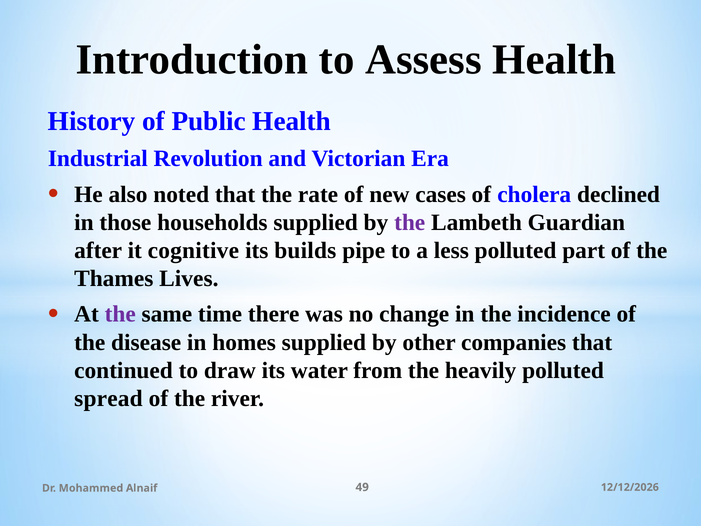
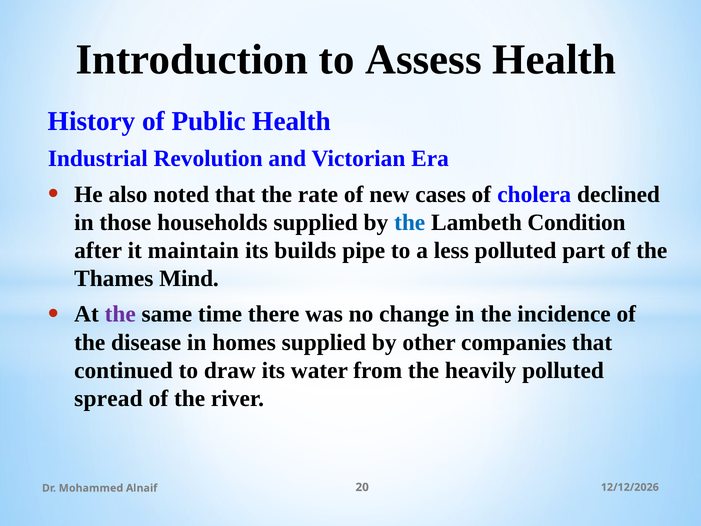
the at (410, 222) colour: purple -> blue
Guardian: Guardian -> Condition
cognitive: cognitive -> maintain
Lives: Lives -> Mind
49: 49 -> 20
